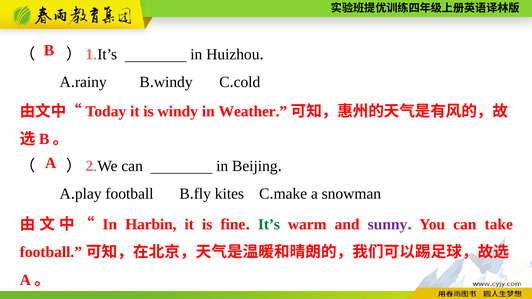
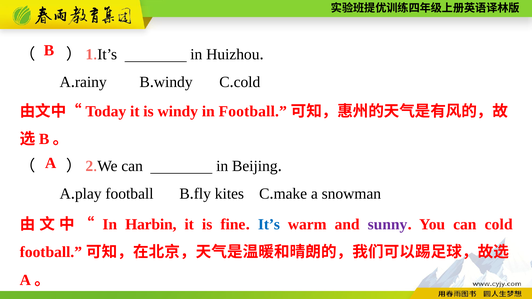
in Weather: Weather -> Football
It’s at (269, 224) colour: green -> blue
can take: take -> cold
